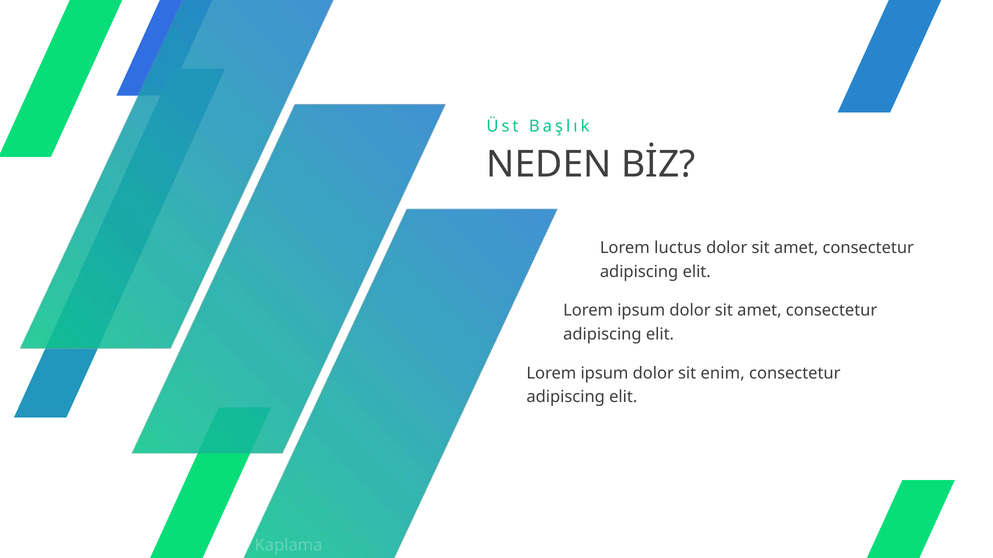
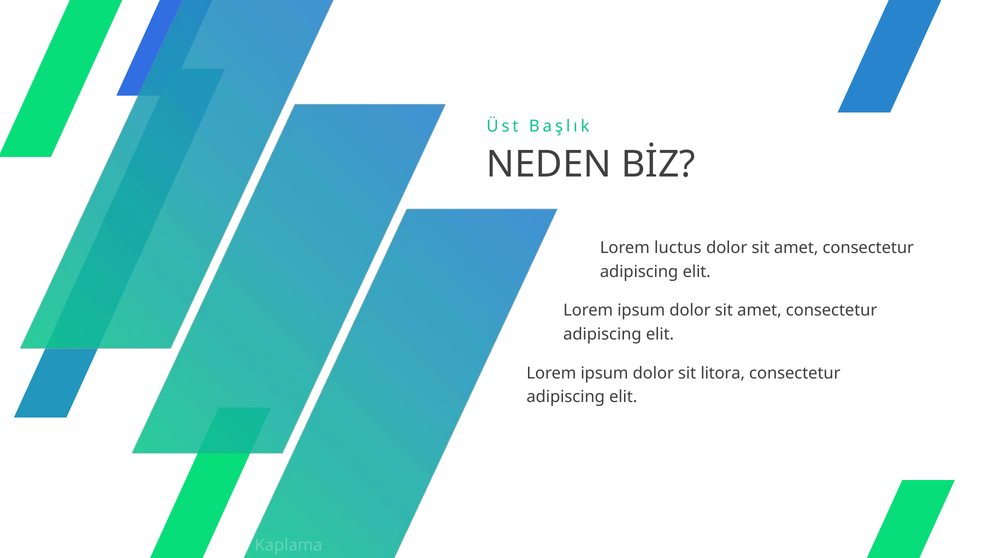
enim: enim -> litora
